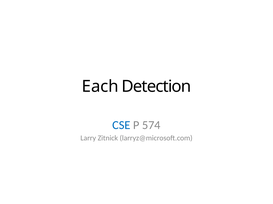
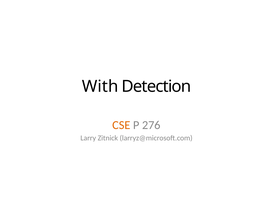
Each: Each -> With
CSE colour: blue -> orange
574: 574 -> 276
